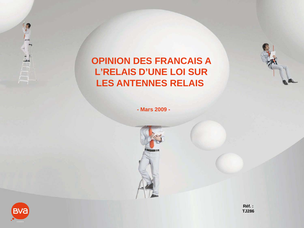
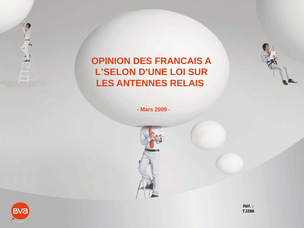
L’RELAIS: L’RELAIS -> L’SELON
